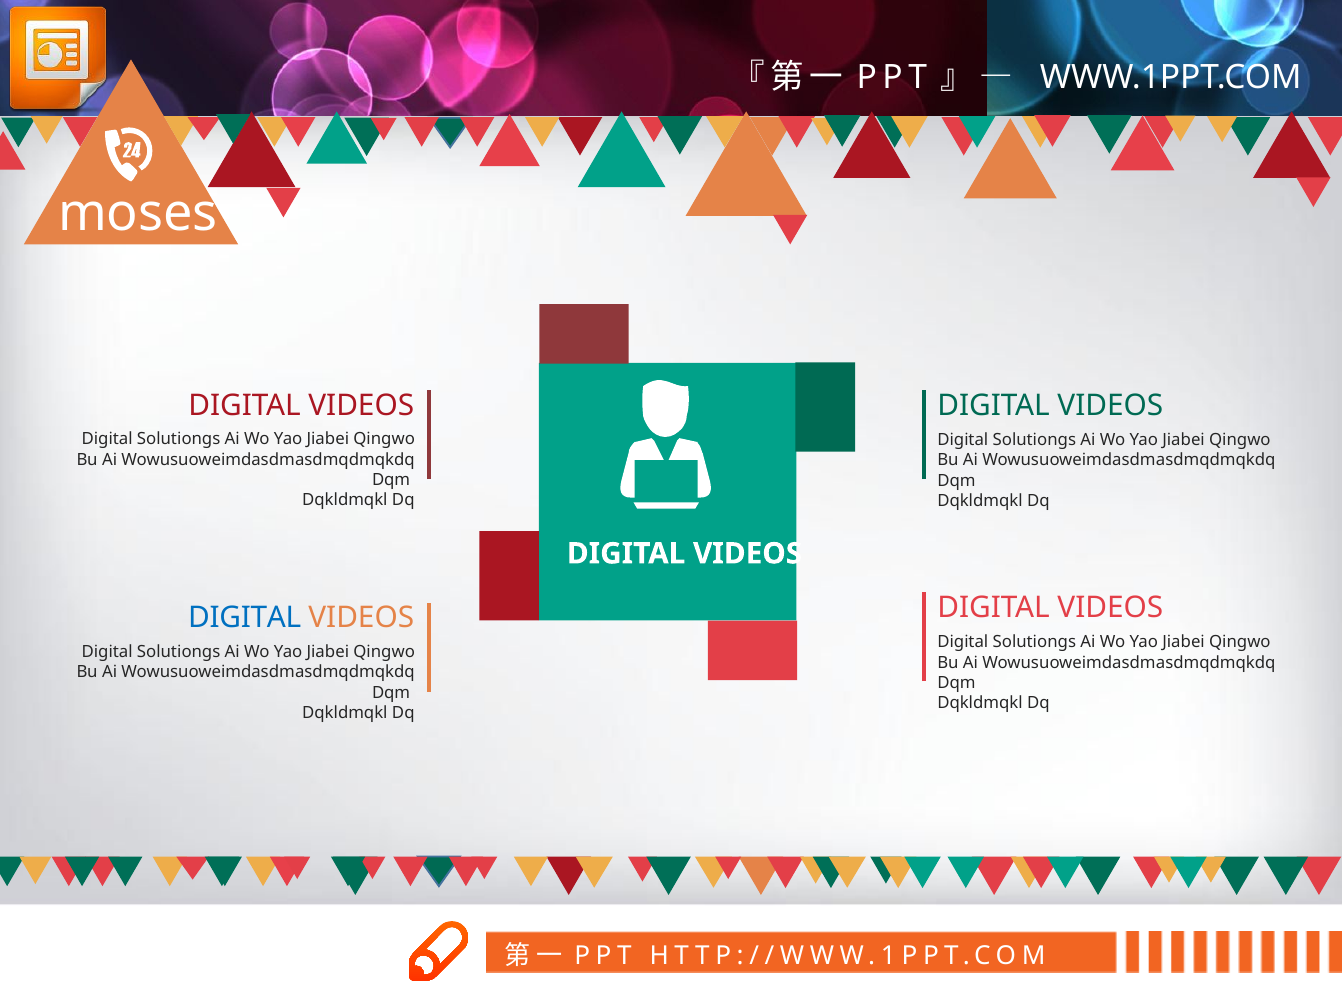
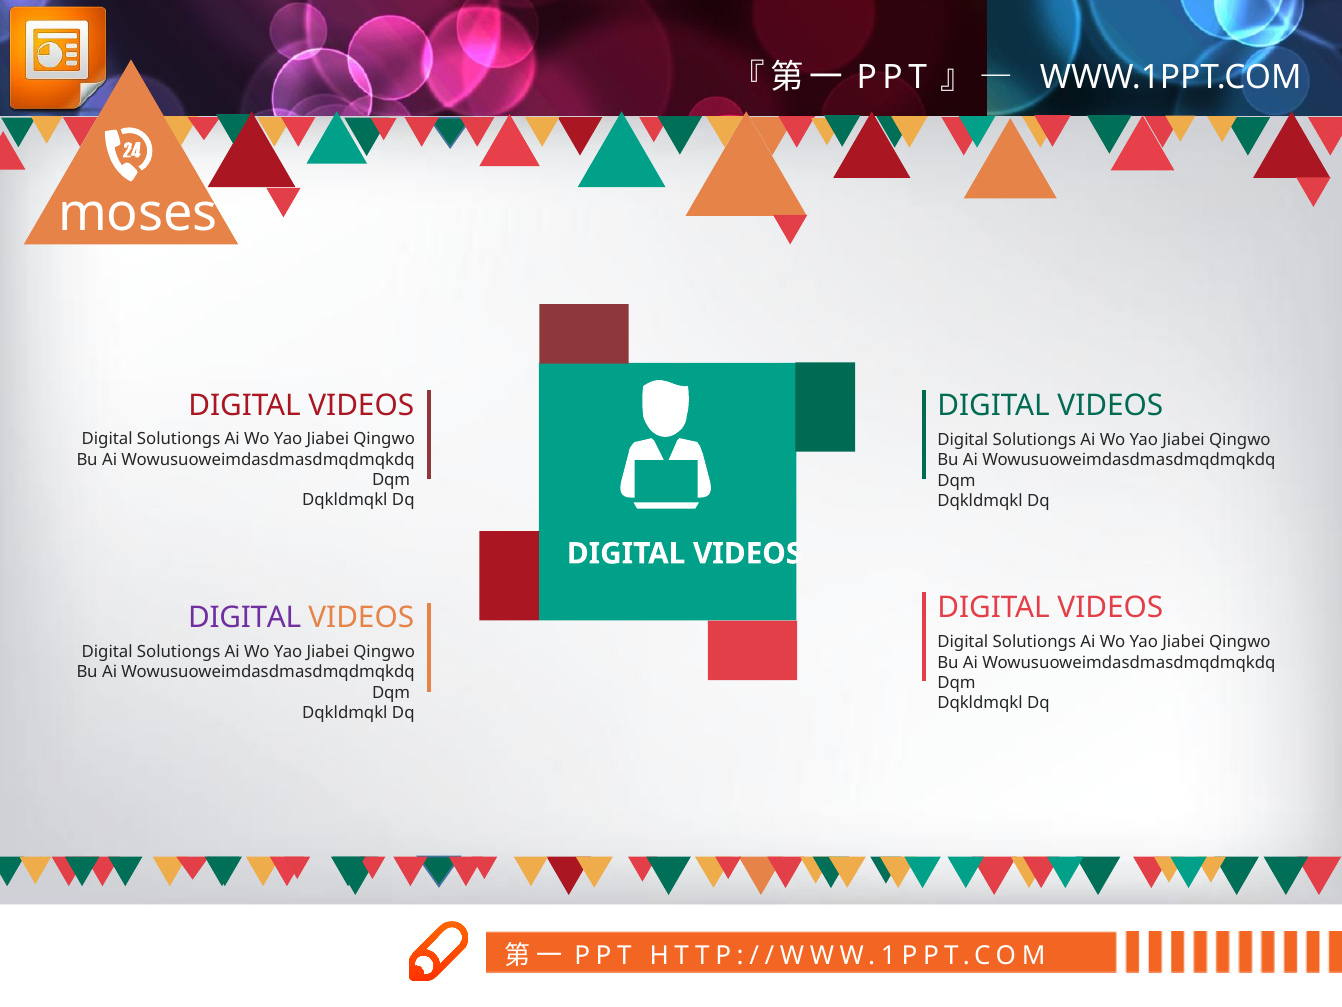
DIGITAL at (245, 618) colour: blue -> purple
